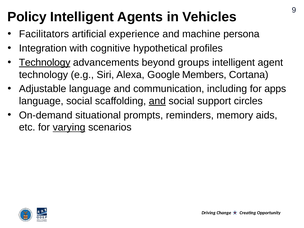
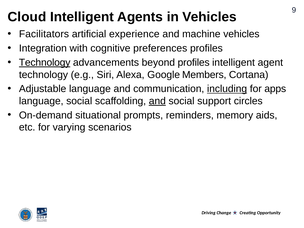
Policy: Policy -> Cloud
machine persona: persona -> vehicles
hypothetical: hypothetical -> preferences
beyond groups: groups -> profiles
including underline: none -> present
varying underline: present -> none
